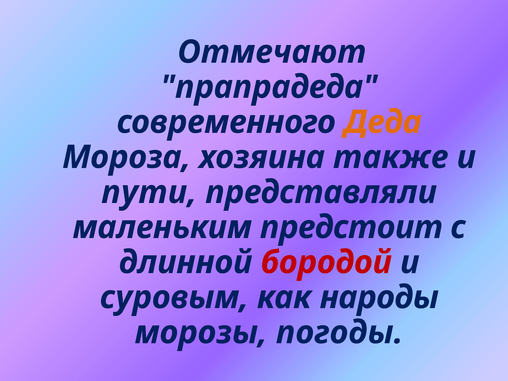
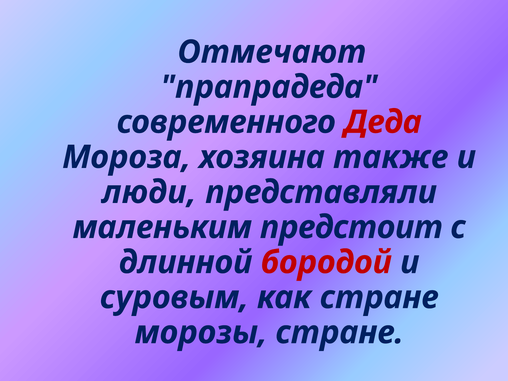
Деда colour: orange -> red
пути: пути -> люди
как народы: народы -> стране
морозы погоды: погоды -> стране
